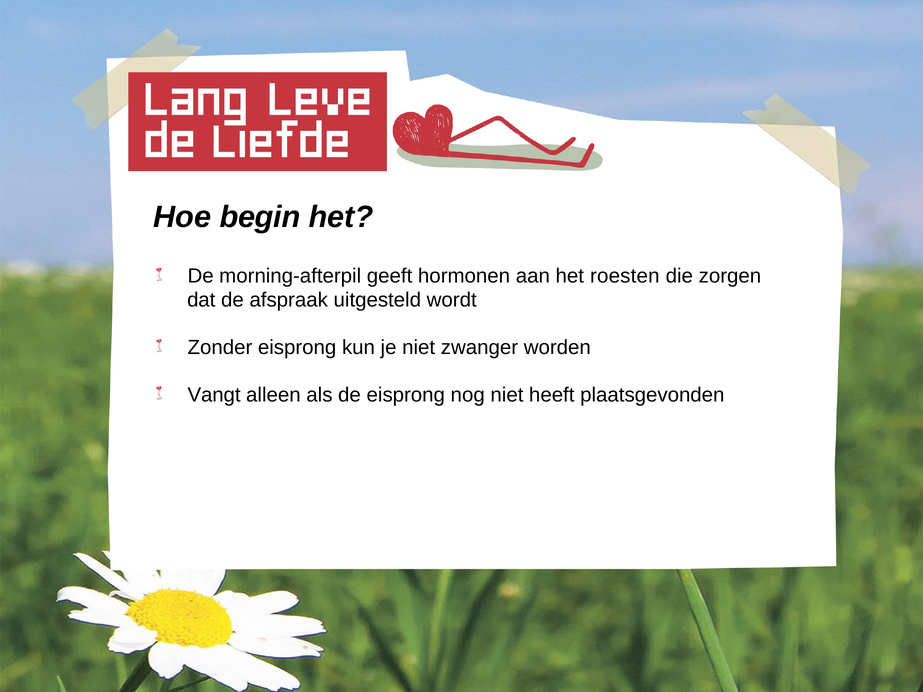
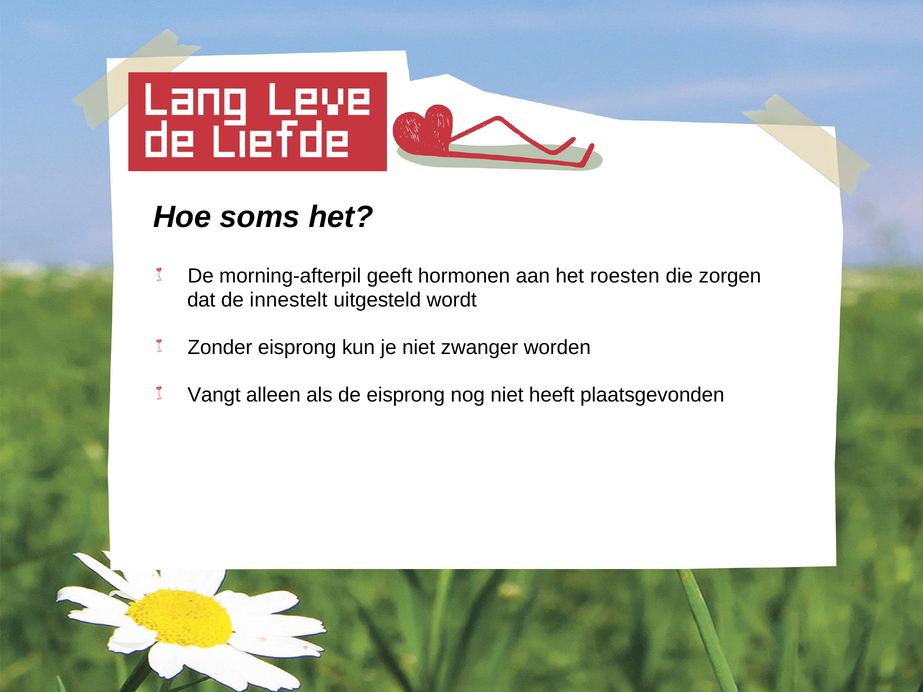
begin: begin -> soms
afspraak: afspraak -> innestelt
